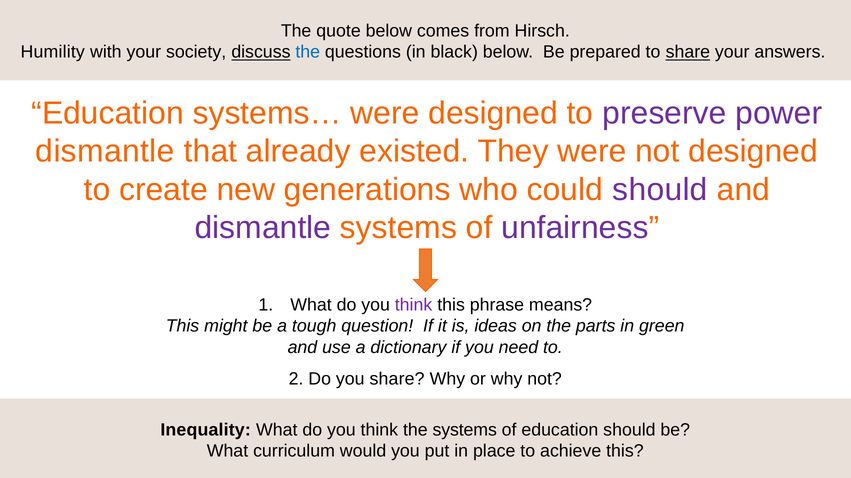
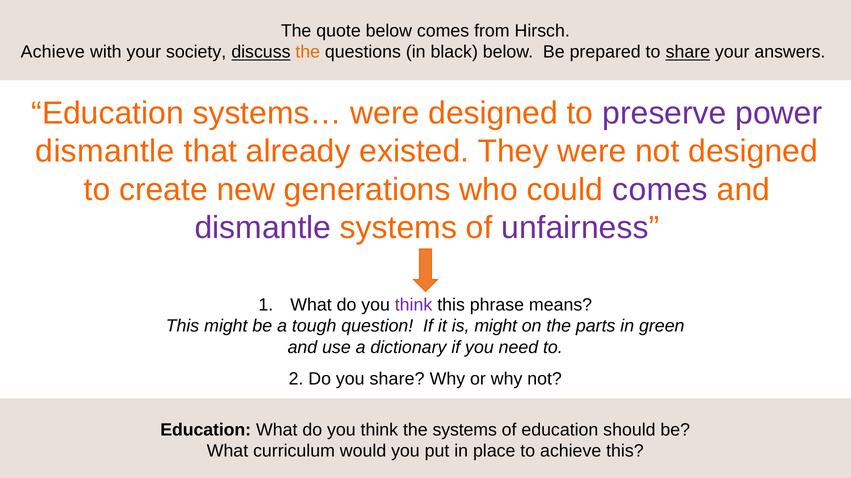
Humility at (53, 52): Humility -> Achieve
the at (308, 52) colour: blue -> orange
could should: should -> comes
is ideas: ideas -> might
Inequality at (206, 430): Inequality -> Education
